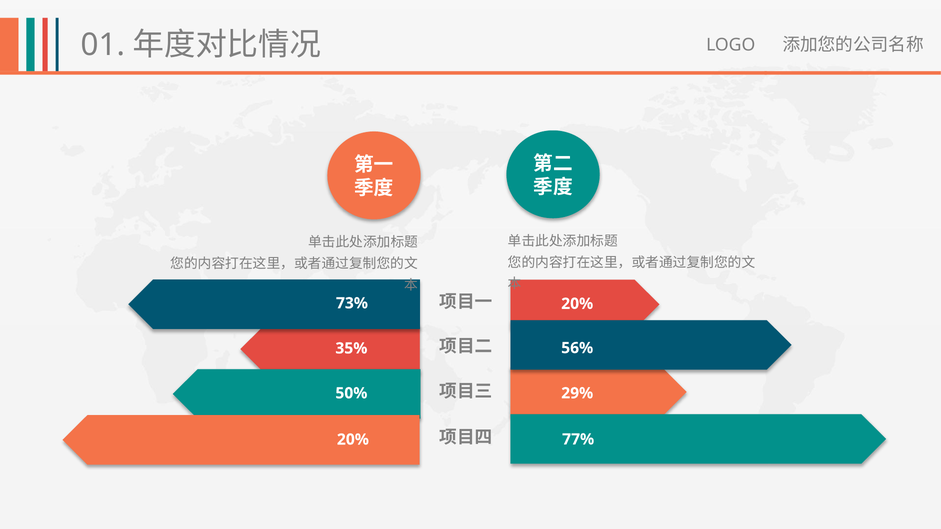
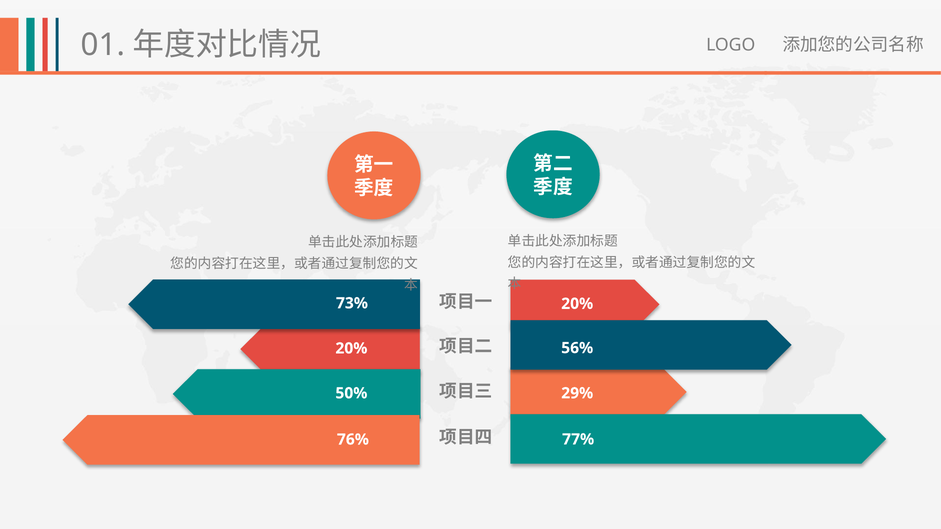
35% at (351, 349): 35% -> 20%
20% at (353, 440): 20% -> 76%
